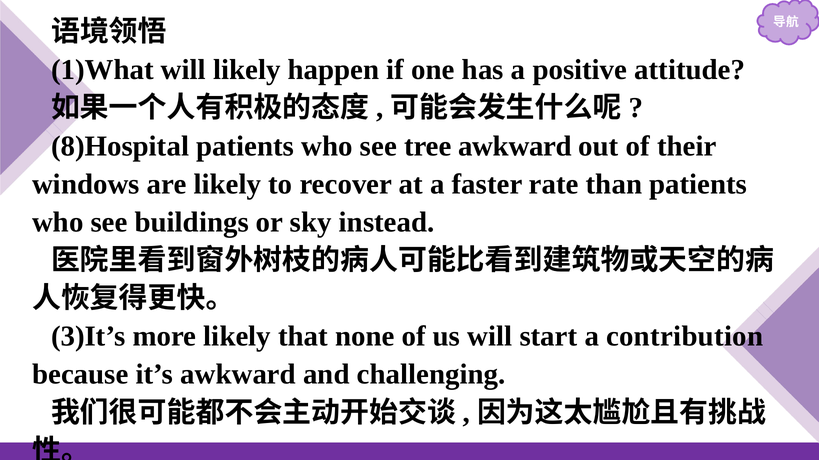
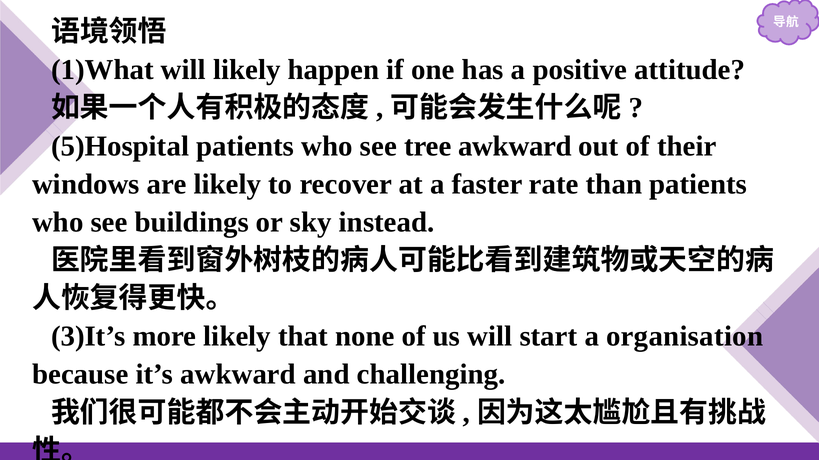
8)Hospital: 8)Hospital -> 5)Hospital
contribution: contribution -> organisation
